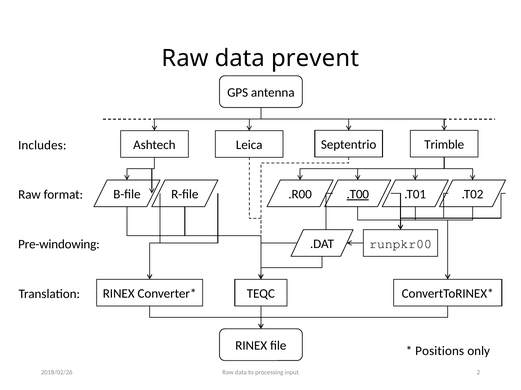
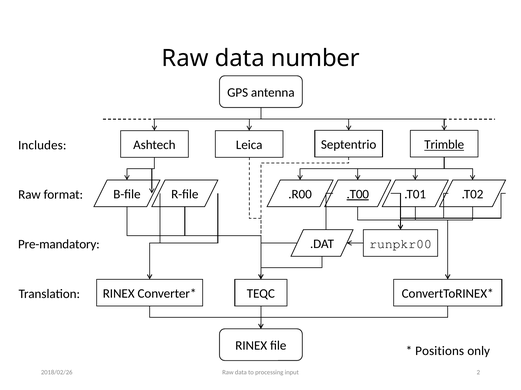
prevent: prevent -> number
Trimble underline: none -> present
Pre-windowing: Pre-windowing -> Pre-mandatory
